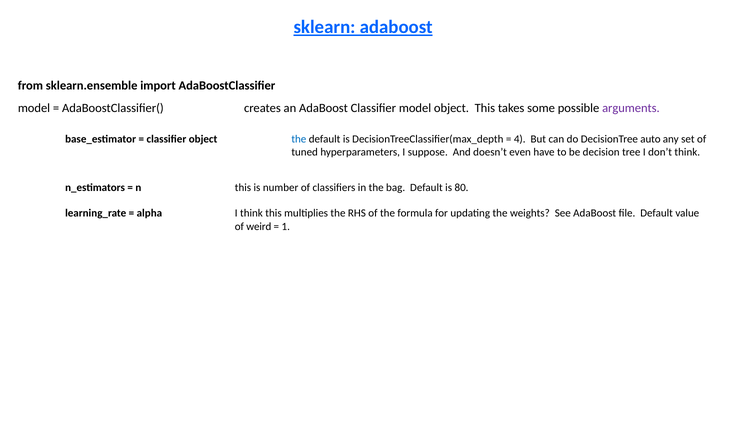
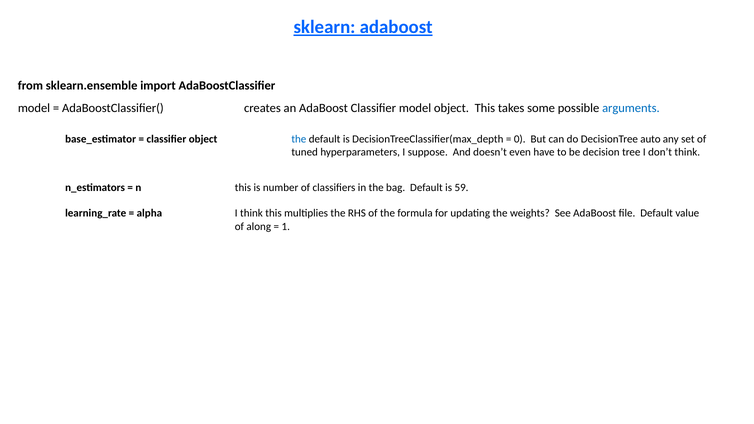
arguments colour: purple -> blue
4: 4 -> 0
80: 80 -> 59
weird: weird -> along
